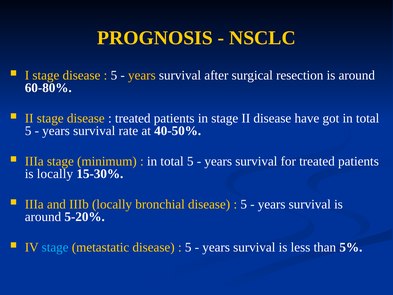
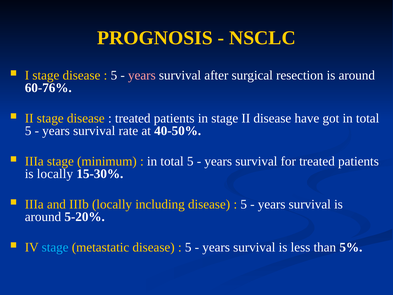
years at (142, 75) colour: yellow -> pink
60-80%: 60-80% -> 60-76%
bronchial: bronchial -> including
